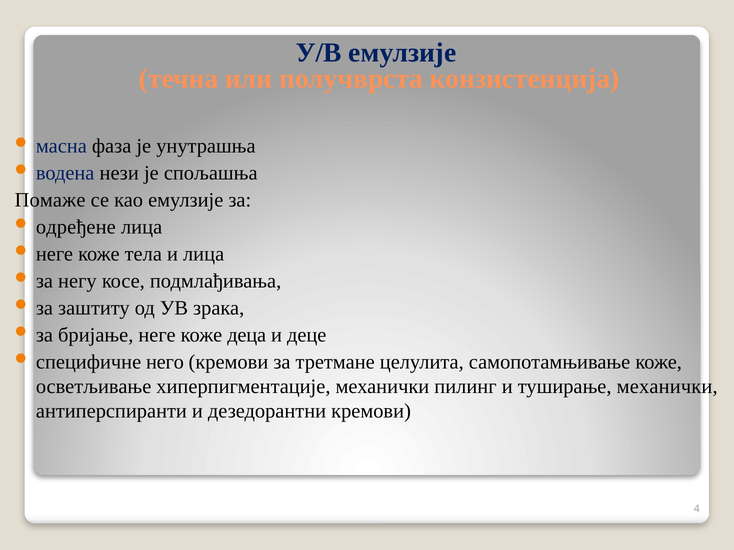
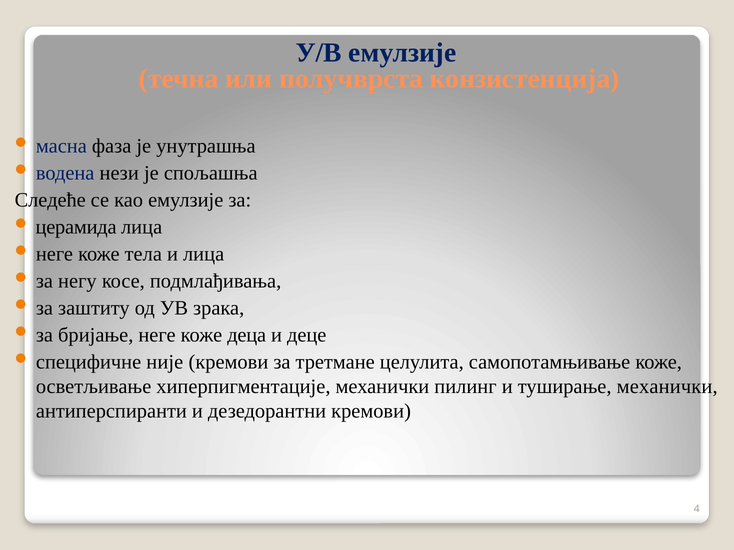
Помаже: Помаже -> Следеће
одређене: одређене -> церамида
него: него -> није
